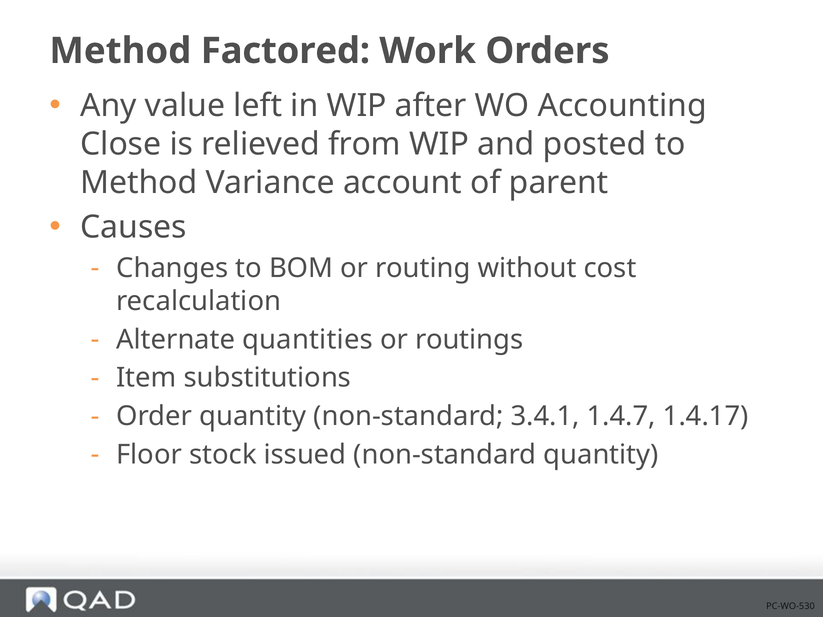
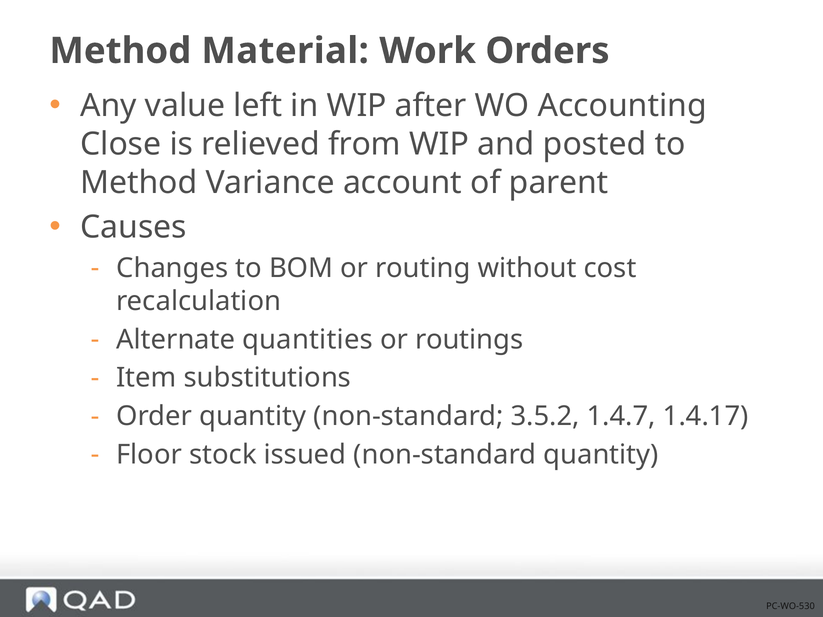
Factored: Factored -> Material
3.4.1: 3.4.1 -> 3.5.2
